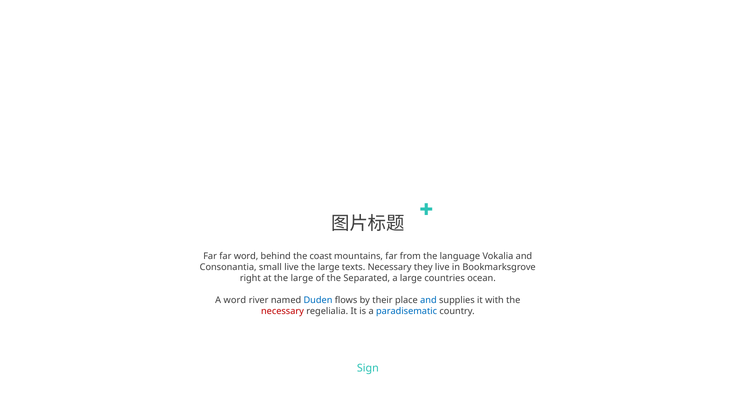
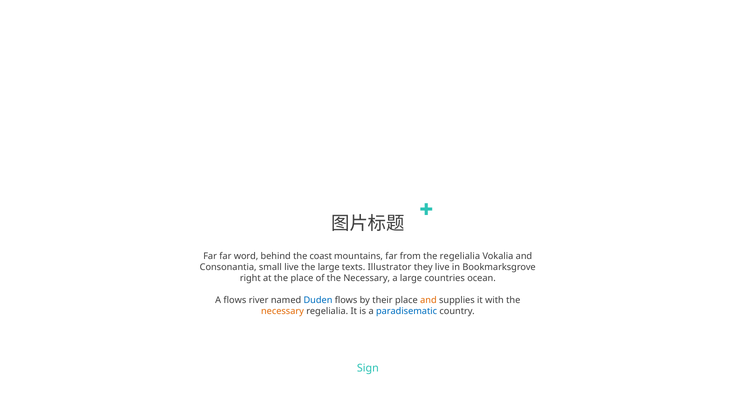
the language: language -> regelialia
texts Necessary: Necessary -> Illustrator
at the large: large -> place
of the Separated: Separated -> Necessary
A word: word -> flows
and at (428, 300) colour: blue -> orange
necessary at (282, 311) colour: red -> orange
